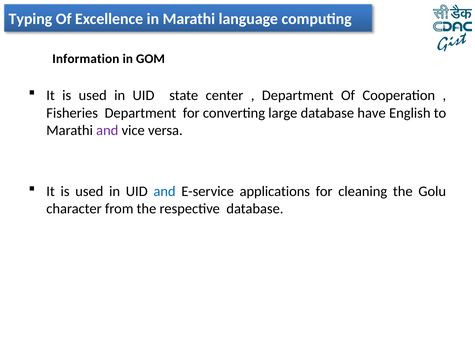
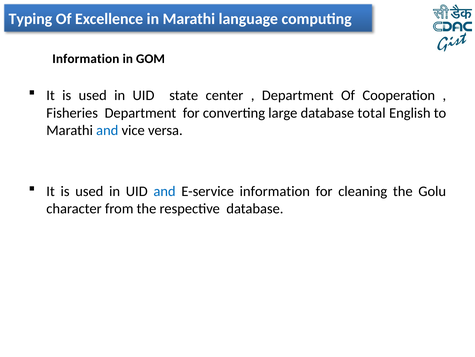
have: have -> total
and at (107, 130) colour: purple -> blue
E-service applications: applications -> information
